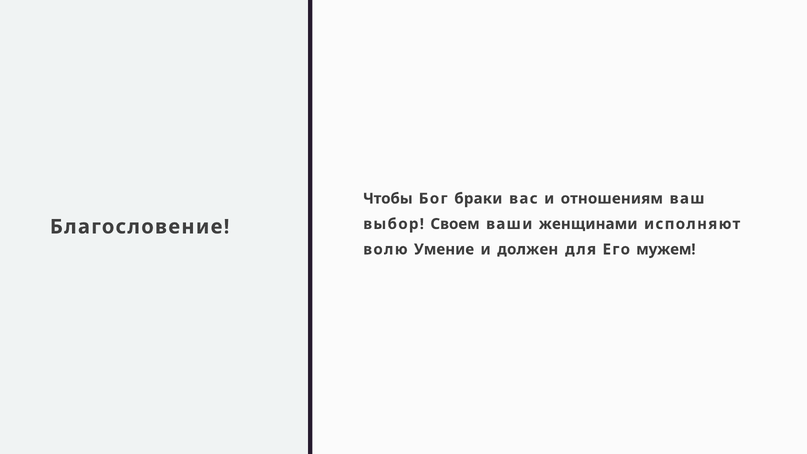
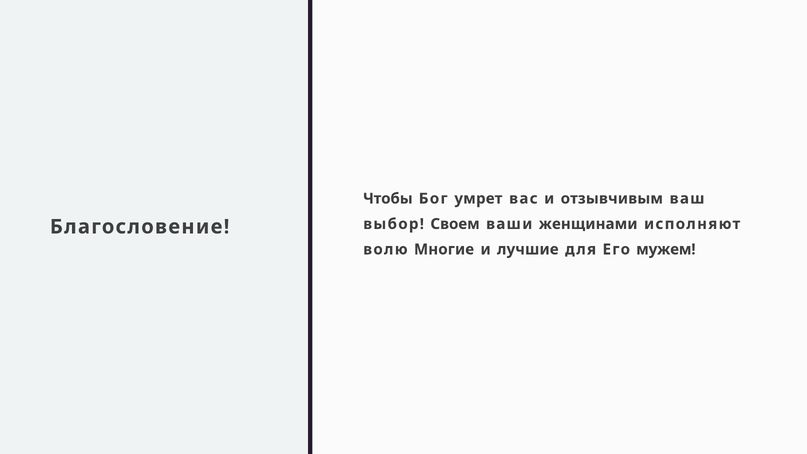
браки: браки -> умрет
отношениям: отношениям -> отзывчивым
Умение: Умение -> Многие
должен: должен -> лучшие
